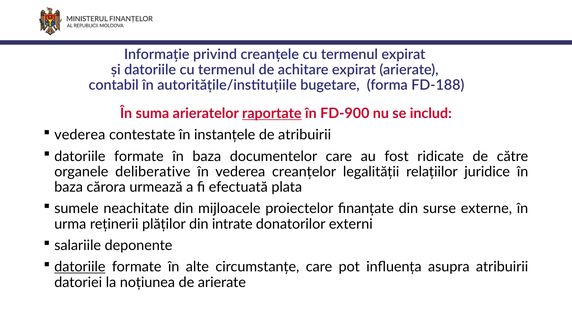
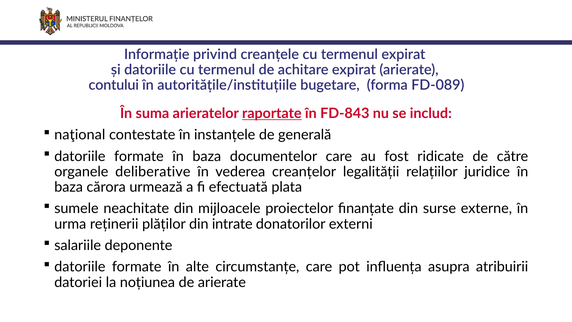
contabil: contabil -> contului
FD-188: FD-188 -> FD-089
FD-900: FD-900 -> FD-843
vederea at (80, 135): vederea -> naţional
de atribuirii: atribuirii -> generală
datoriile at (80, 267) underline: present -> none
